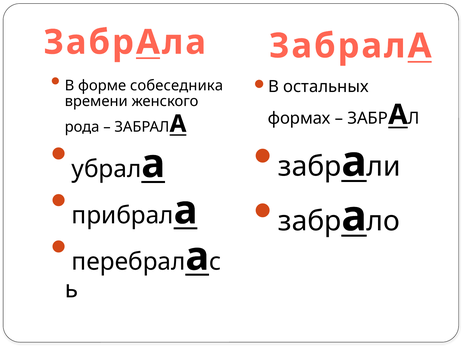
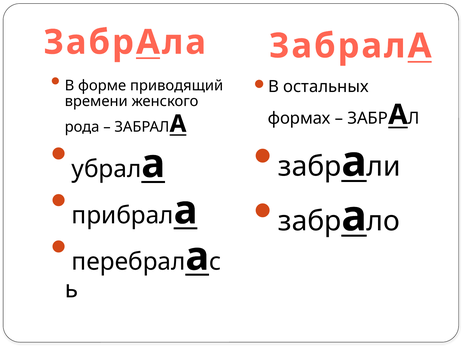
собеседника: собеседника -> приводящий
